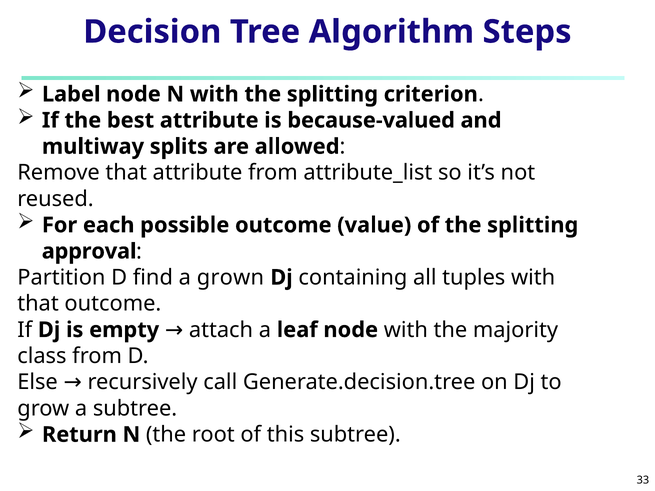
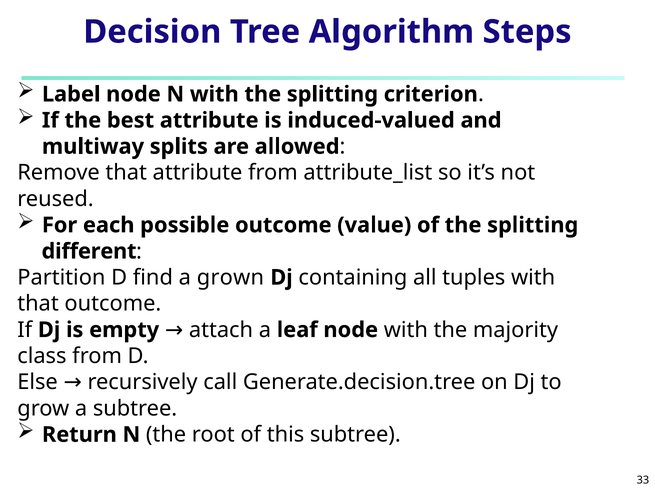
because-valued: because-valued -> induced-valued
approval: approval -> different
